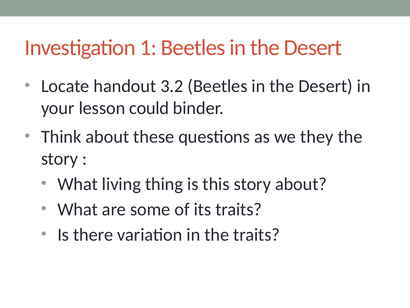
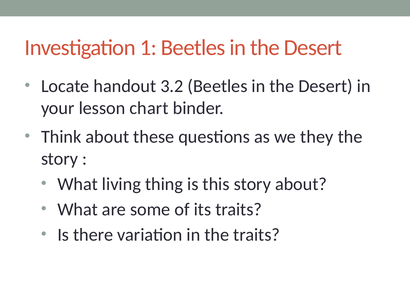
could: could -> chart
